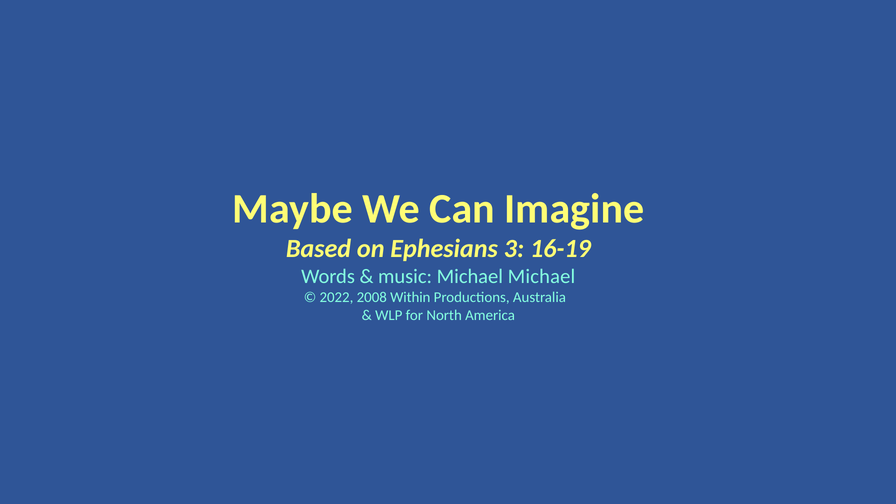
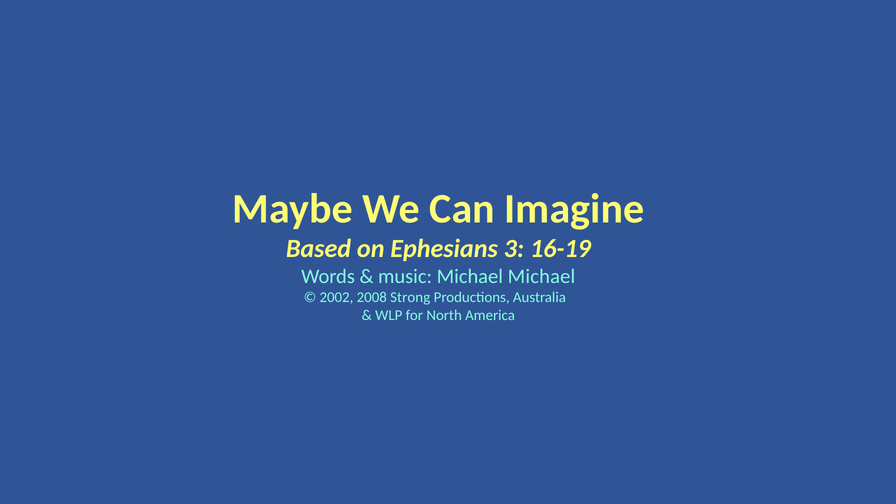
2022: 2022 -> 2002
Within: Within -> Strong
